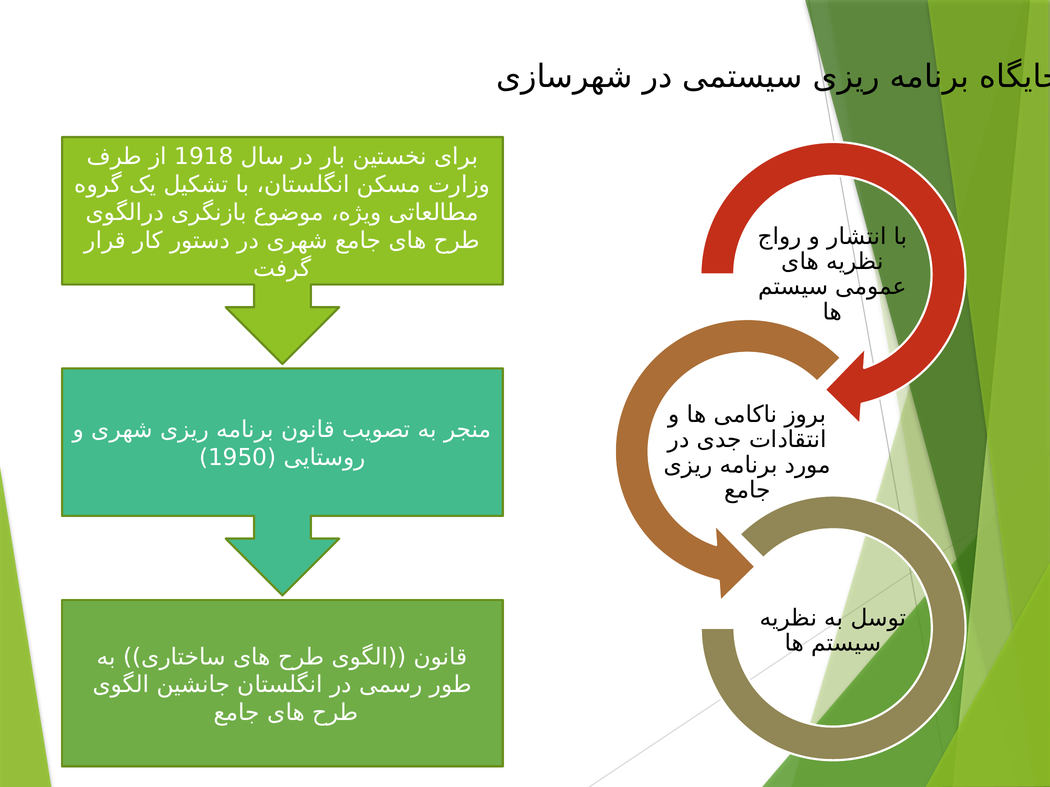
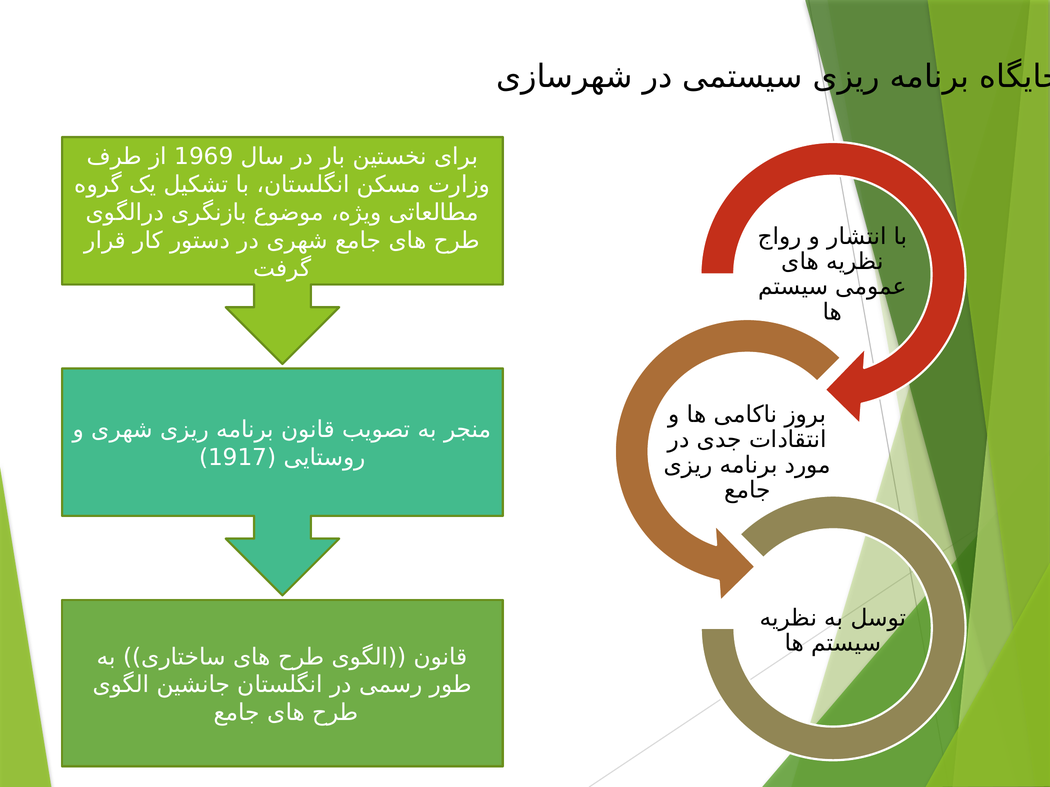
1918: 1918 -> 1969
1950: 1950 -> 1917
